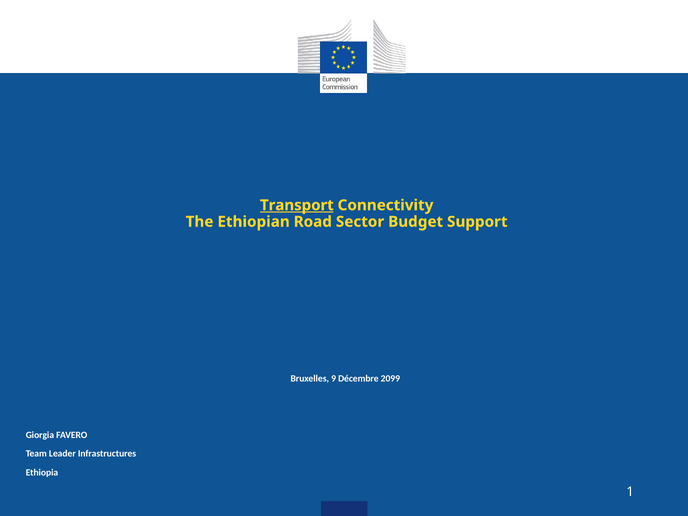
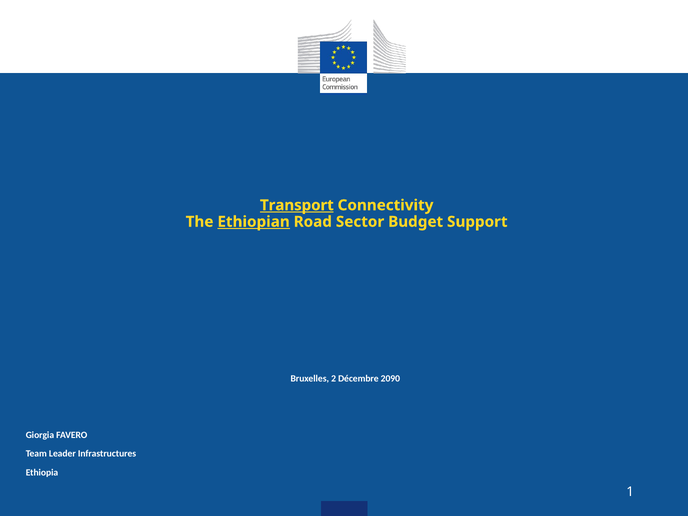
Ethiopian underline: none -> present
9: 9 -> 2
2099: 2099 -> 2090
